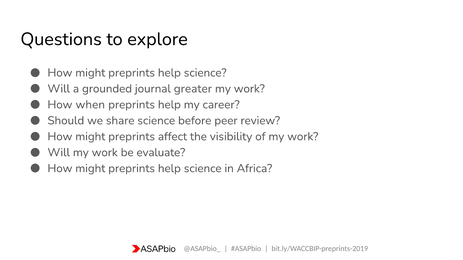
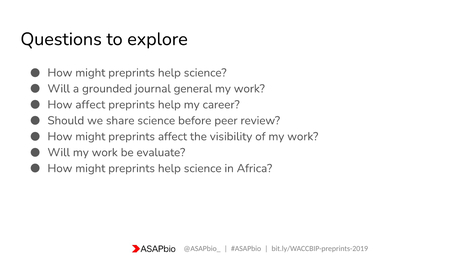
greater: greater -> general
How when: when -> affect
